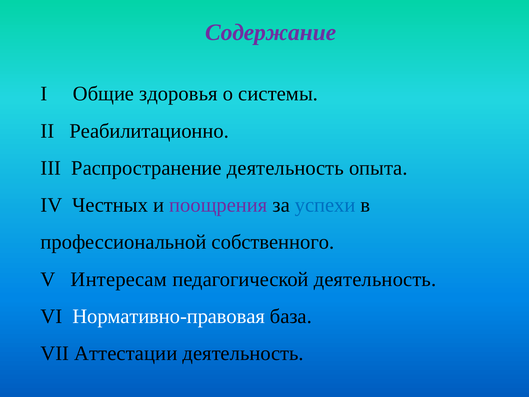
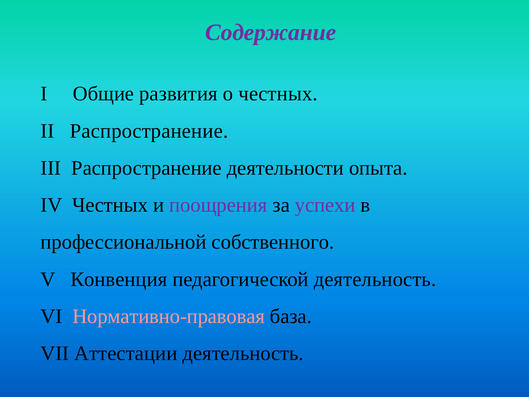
здоровья: здоровья -> развития
о системы: системы -> честных
II Реабилитационно: Реабилитационно -> Распространение
Распространение деятельность: деятельность -> деятельности
успехи colour: blue -> purple
Интересам: Интересам -> Конвенция
Нормативно-правовая colour: white -> pink
